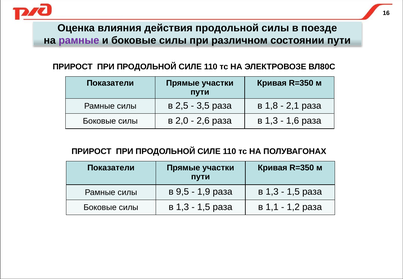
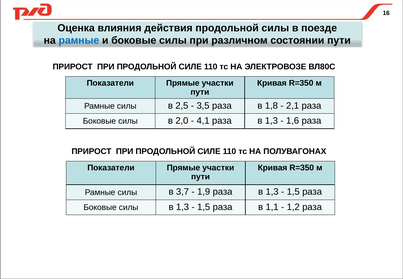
рамные at (79, 41) colour: purple -> blue
2,6: 2,6 -> 4,1
9,5: 9,5 -> 3,7
